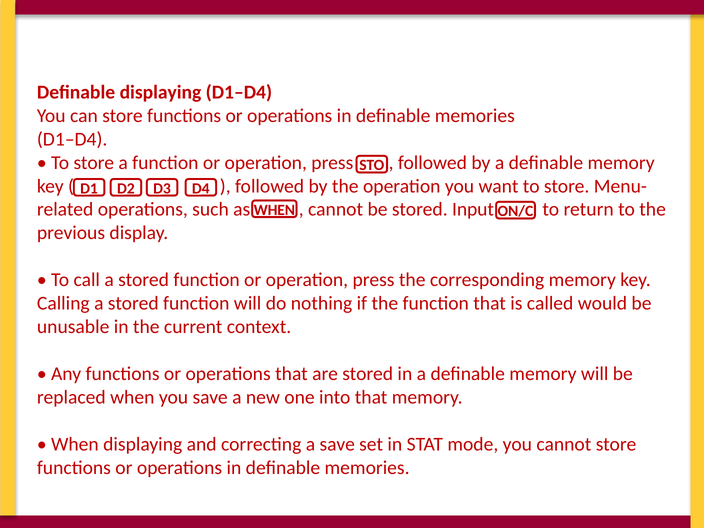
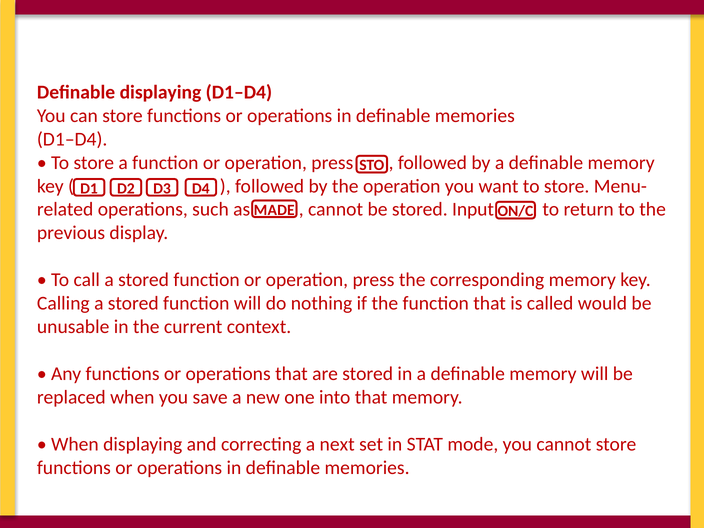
WHEN at (274, 210): WHEN -> MADE
a save: save -> next
